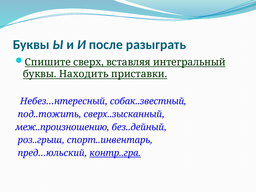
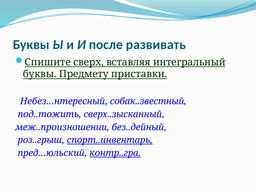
разыграть: разыграть -> развивать
Находить: Находить -> Предмету
меж..произношению: меж..произношению -> меж..произношении
спорт..инвентарь underline: none -> present
